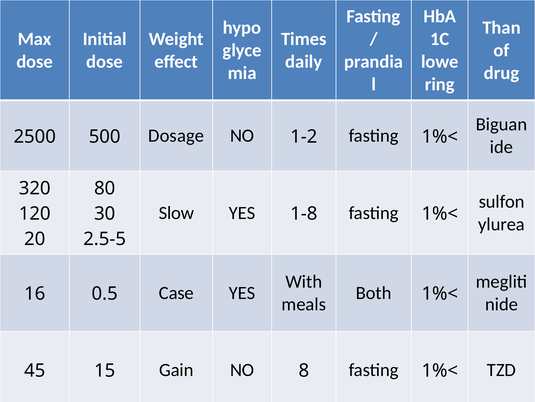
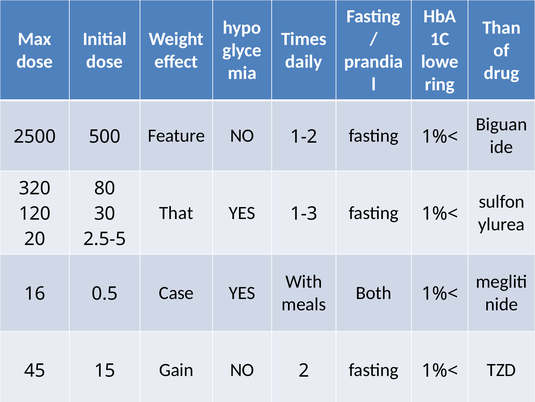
Dosage: Dosage -> Feature
Slow: Slow -> That
1-8: 1-8 -> 1-3
8: 8 -> 2
